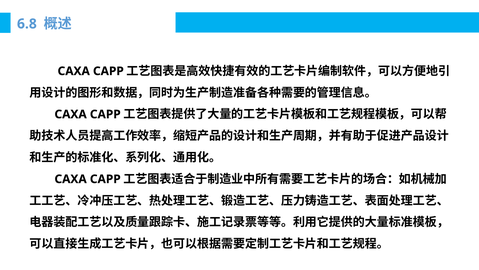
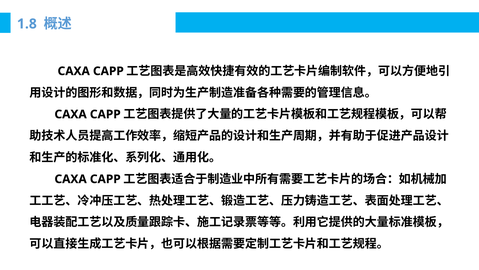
6.8: 6.8 -> 1.8
